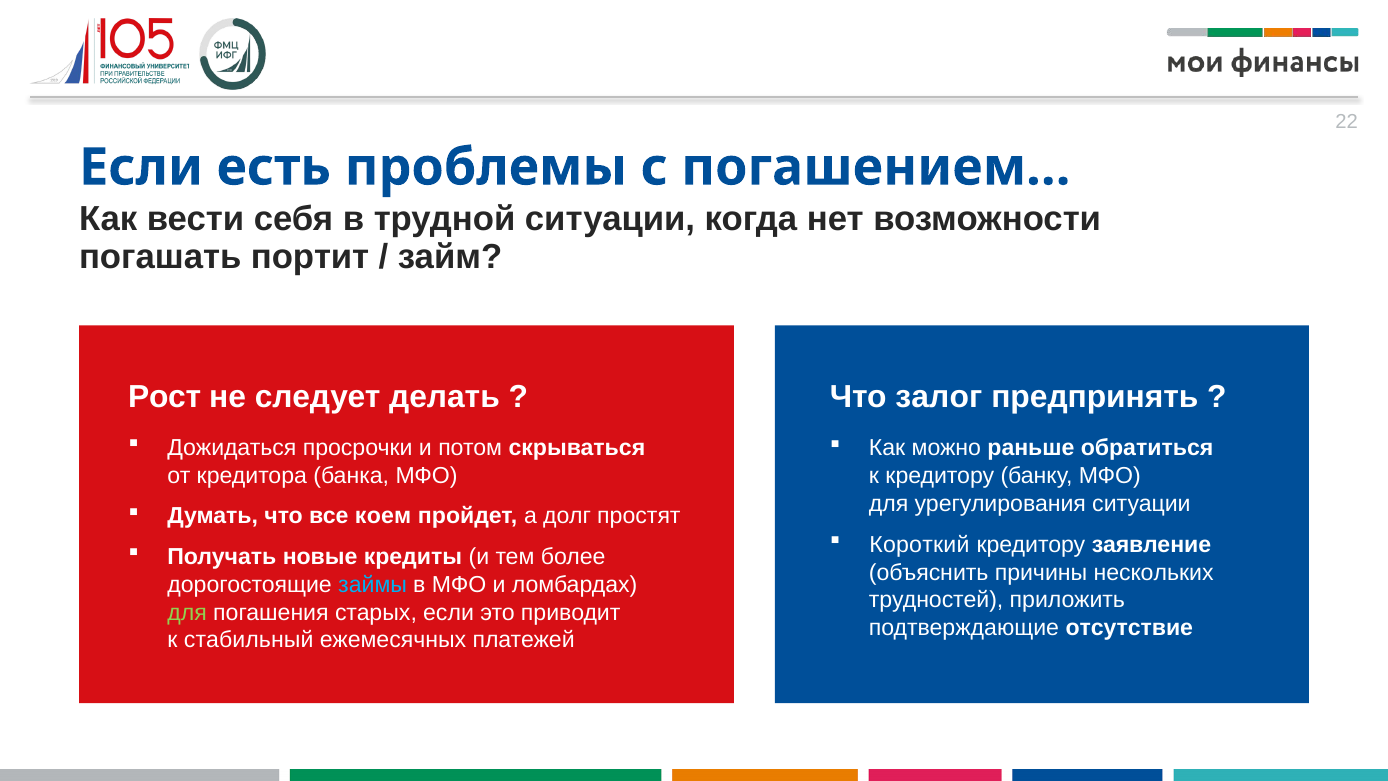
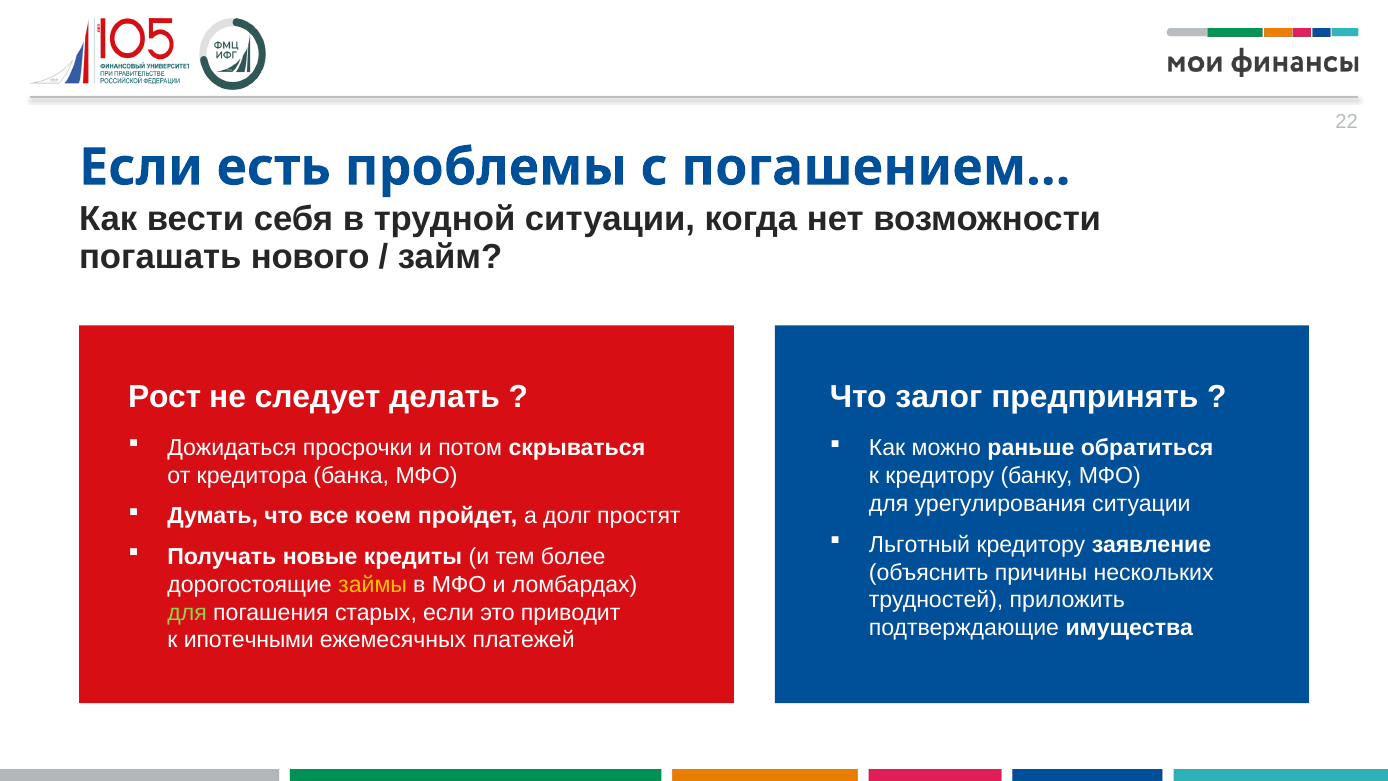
портит: портит -> нового
Короткий: Короткий -> Льготный
займы colour: light blue -> yellow
отсутствие: отсутствие -> имущества
стабильный: стабильный -> ипотечными
